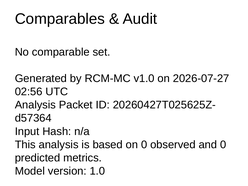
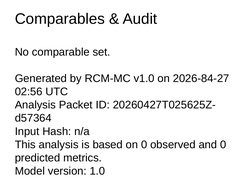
2026-07-27: 2026-07-27 -> 2026-84-27
